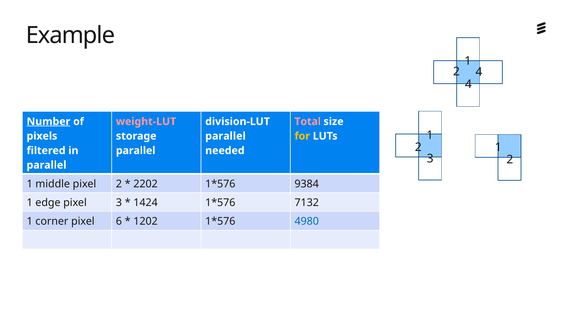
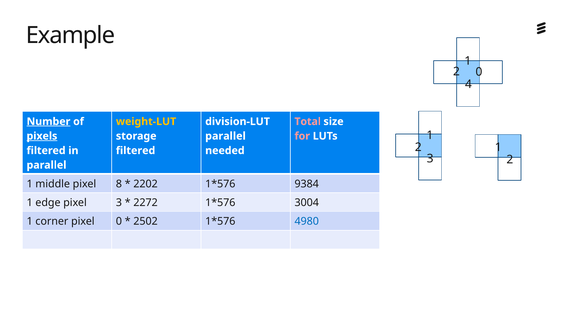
2 4: 4 -> 0
weight-LUT colour: pink -> yellow
pixels underline: none -> present
for colour: yellow -> pink
parallel at (136, 150): parallel -> filtered
pixel 2: 2 -> 8
1424: 1424 -> 2272
7132: 7132 -> 3004
pixel 6: 6 -> 0
1202: 1202 -> 2502
